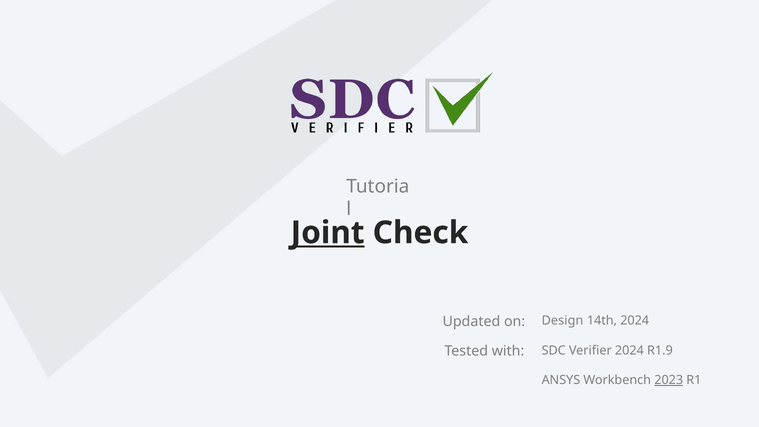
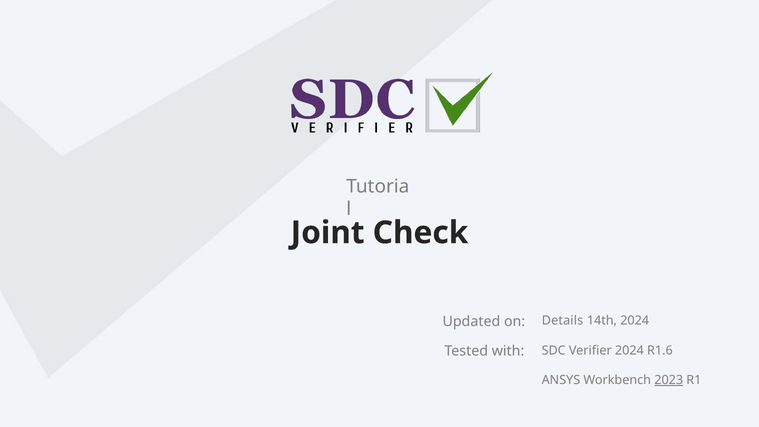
Joint underline: present -> none
Design: Design -> Details
R1.9: R1.9 -> R1.6
